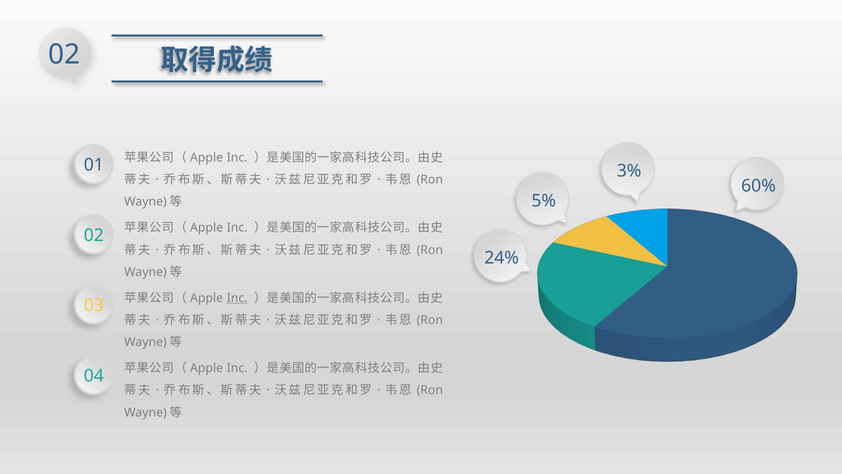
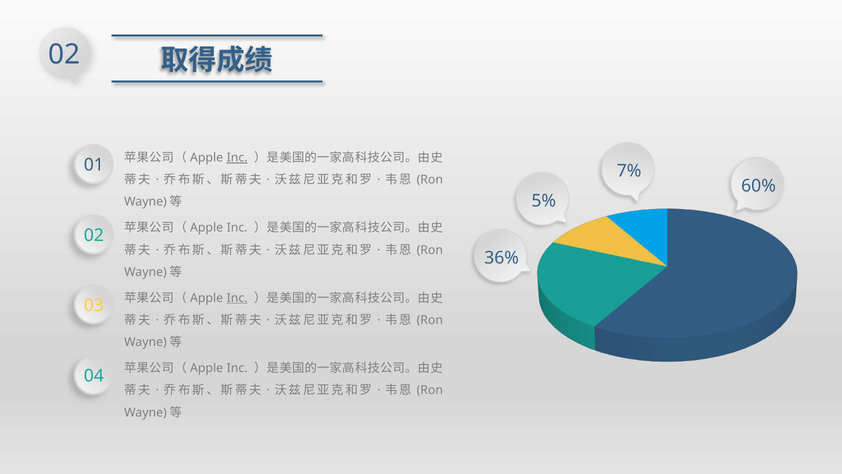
Inc at (237, 157) underline: none -> present
3%: 3% -> 7%
24%: 24% -> 36%
